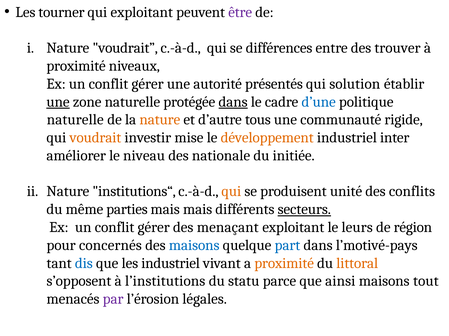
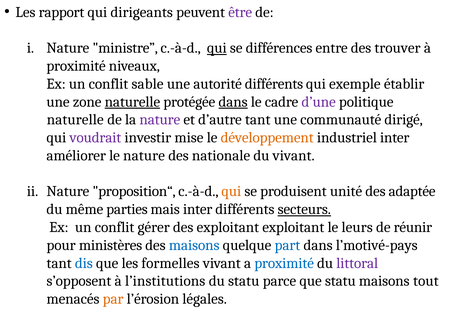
tourner: tourner -> rapport
qui exploitant: exploitant -> dirigeants
Nature voudrait: voudrait -> ministre
qui at (217, 48) underline: none -> present
gérer at (148, 84): gérer -> sable
autorité présentés: présentés -> différents
solution: solution -> exemple
une at (58, 102) underline: present -> none
naturelle at (132, 102) underline: none -> present
d’une colour: blue -> purple
nature at (160, 120) colour: orange -> purple
d’autre tous: tous -> tant
rigide: rigide -> dirigé
voudrait at (95, 138) colour: orange -> purple
le niveau: niveau -> nature
du initiée: initiée -> vivant
institutions“: institutions“ -> proposition“
conflits: conflits -> adaptée
mais mais: mais -> inter
des menaçant: menaçant -> exploitant
région: région -> réunir
concernés: concernés -> ministères
les industriel: industriel -> formelles
proximité at (284, 264) colour: orange -> blue
littoral colour: orange -> purple
que ainsi: ainsi -> statu
par colour: purple -> orange
